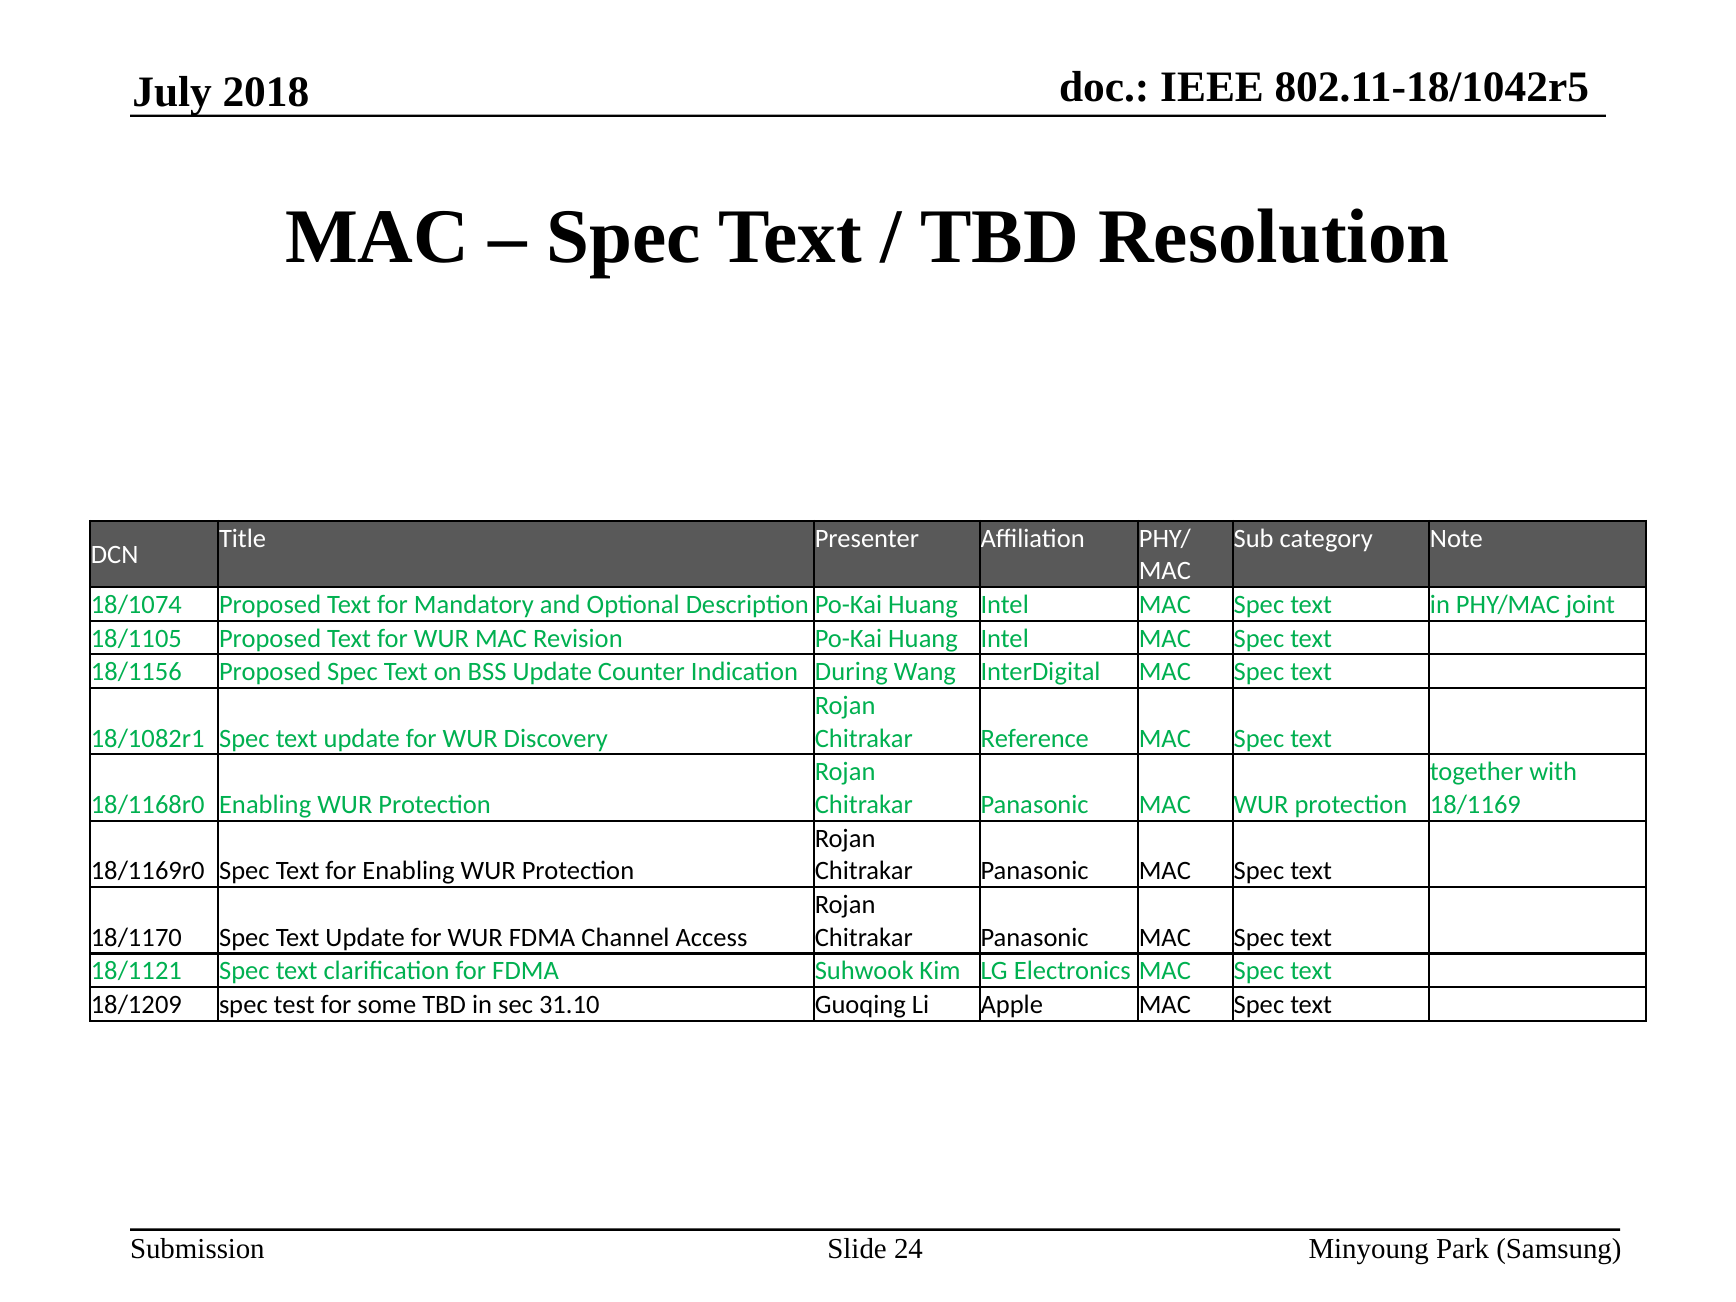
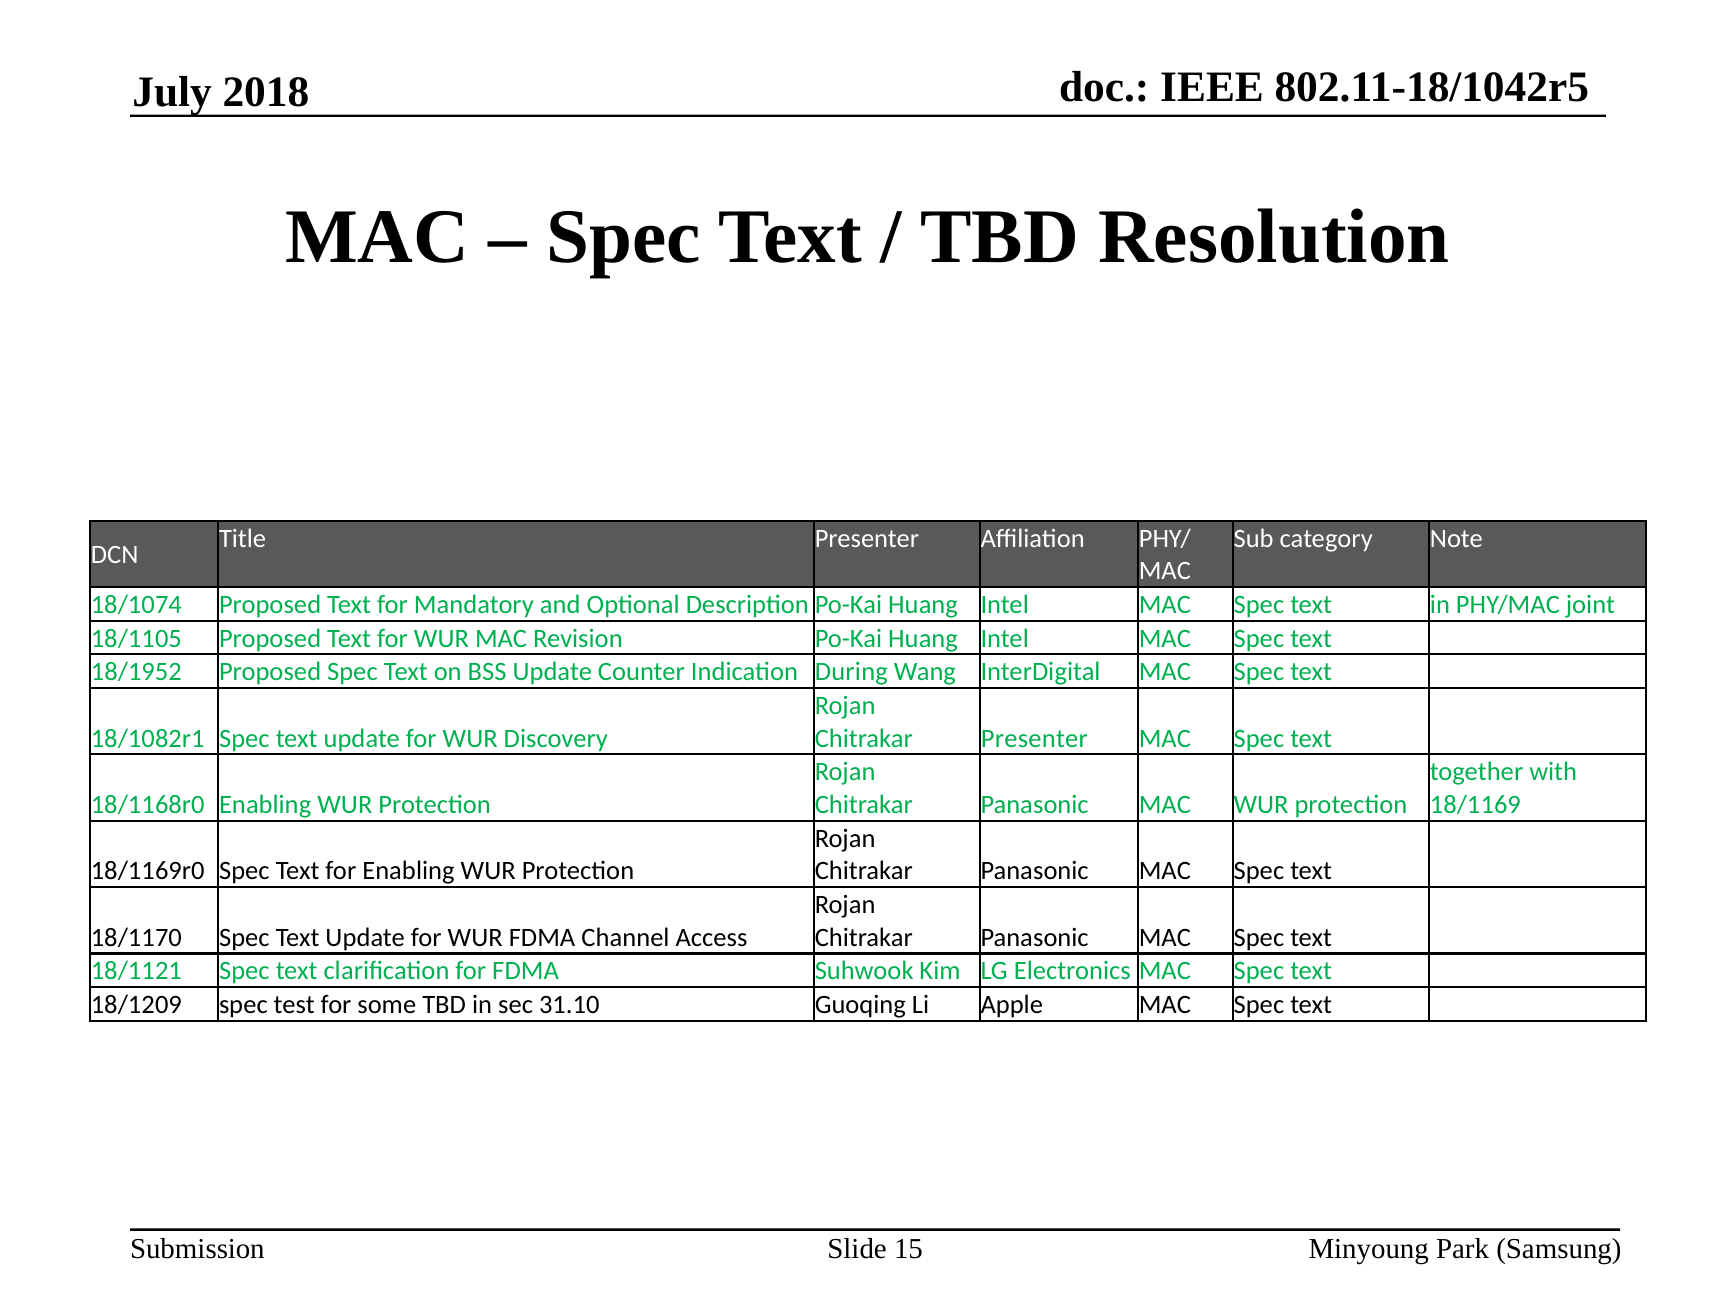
18/1156: 18/1156 -> 18/1952
Chitrakar Reference: Reference -> Presenter
24: 24 -> 15
